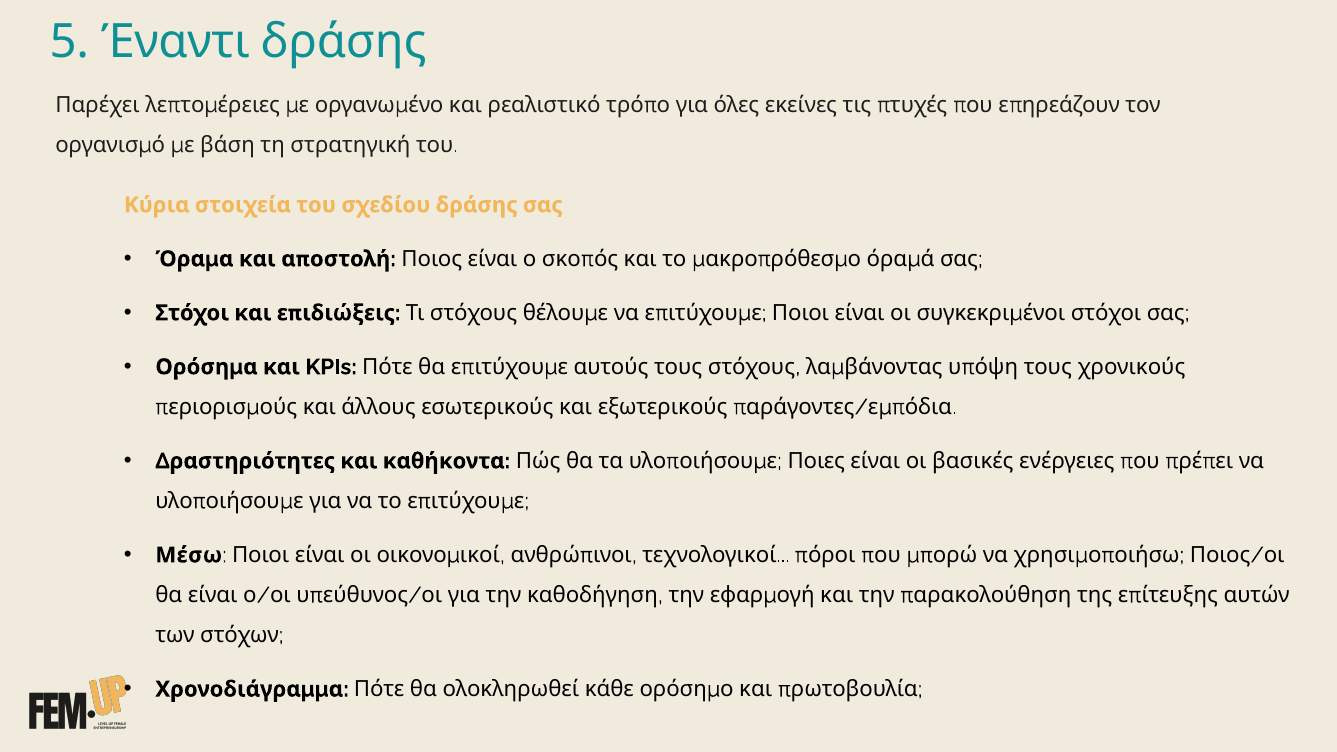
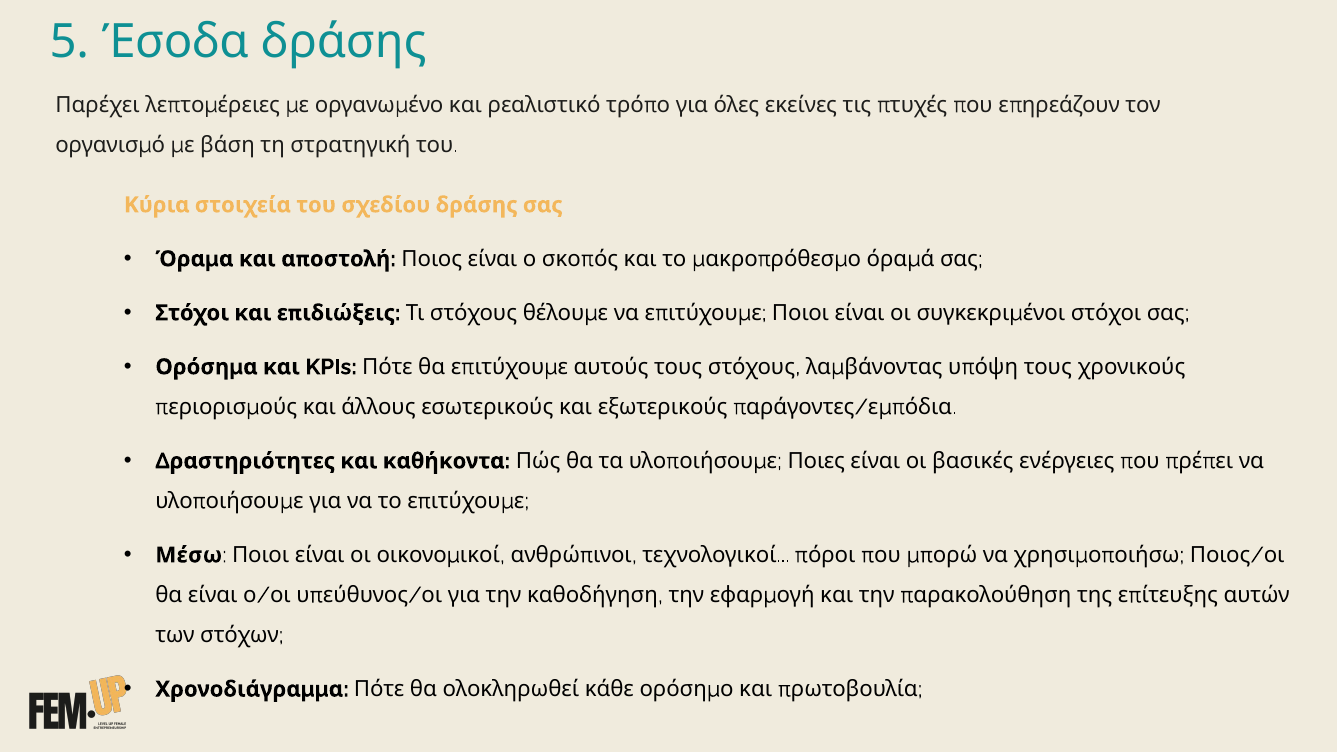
Έναντι: Έναντι -> Έσοδα
